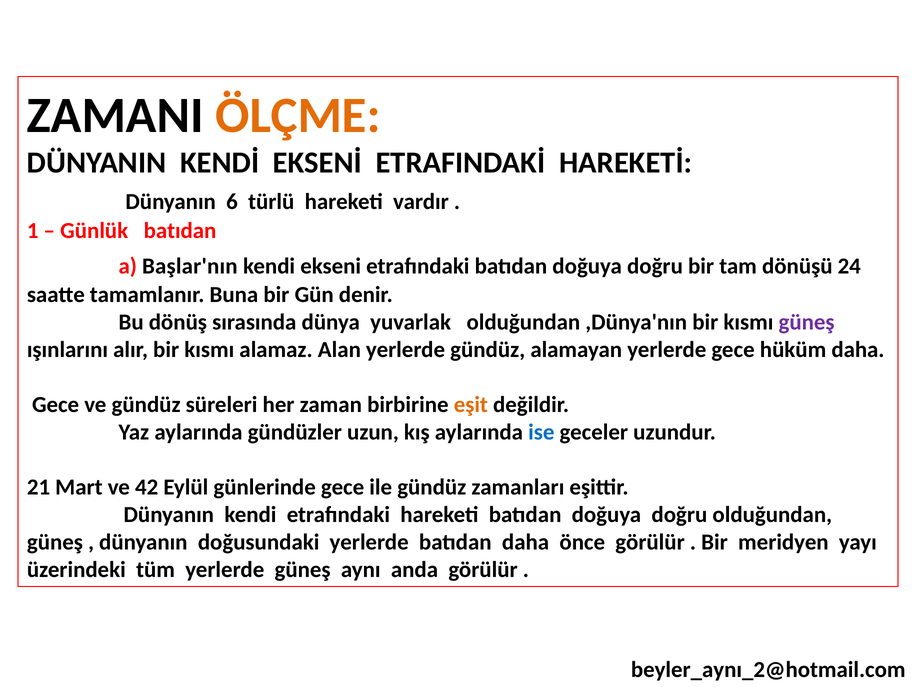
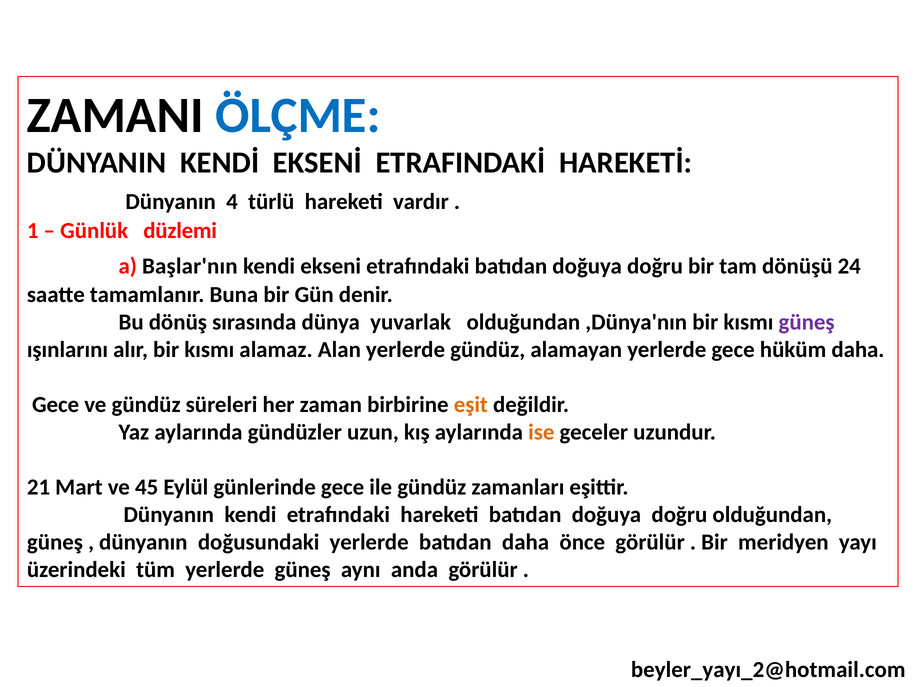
ÖLÇME colour: orange -> blue
6: 6 -> 4
Günlük batıdan: batıdan -> düzlemi
ise colour: blue -> orange
42: 42 -> 45
beyler_aynı_2@hotmail.com: beyler_aynı_2@hotmail.com -> beyler_yayı_2@hotmail.com
